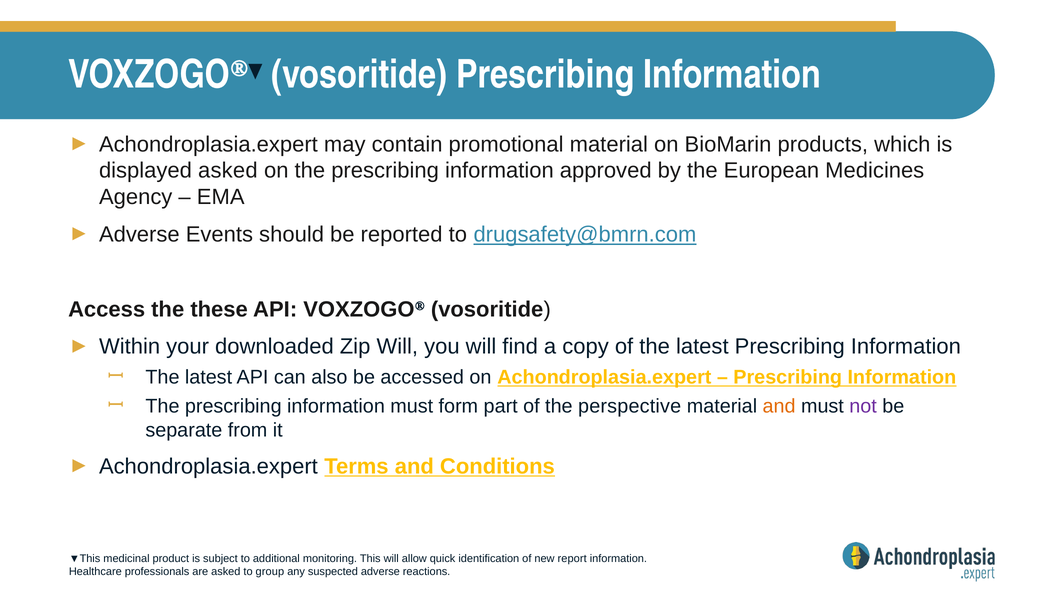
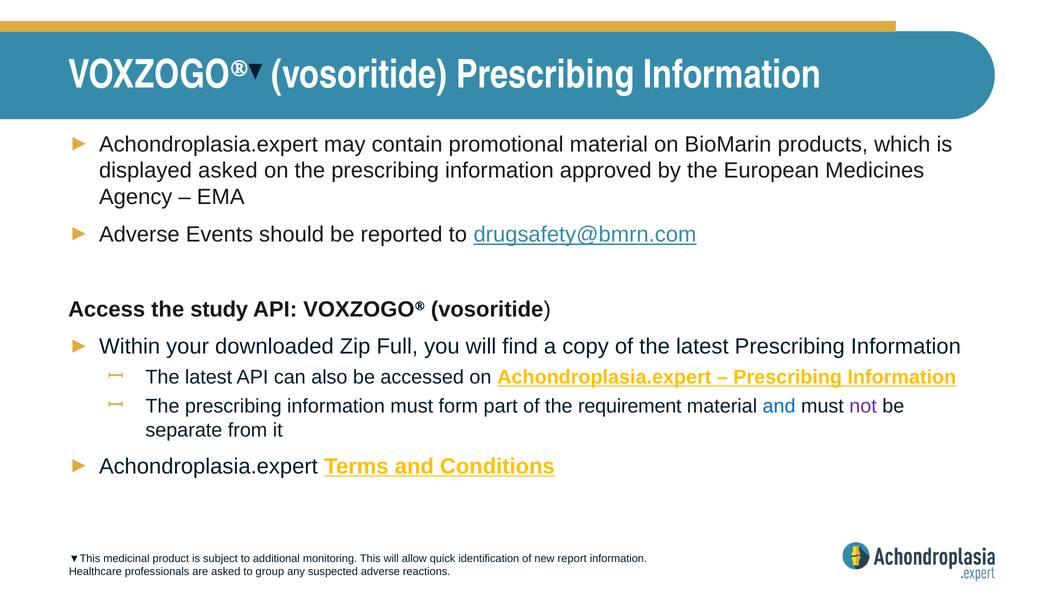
these: these -> study
Zip Will: Will -> Full
perspective: perspective -> requirement
and at (779, 406) colour: orange -> blue
